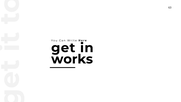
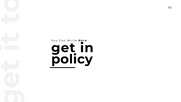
works: works -> policy
